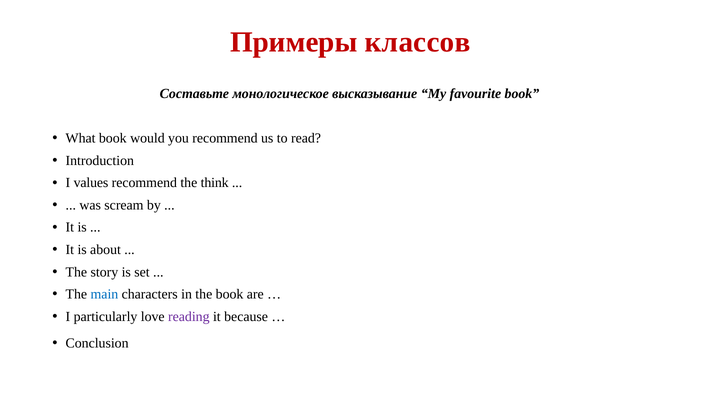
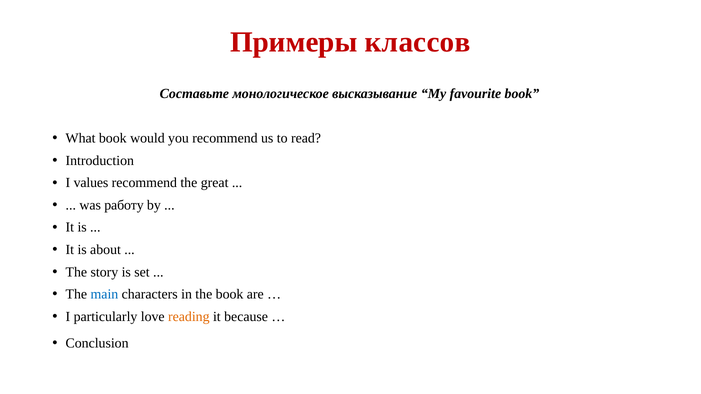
think: think -> great
scream: scream -> работу
reading colour: purple -> orange
